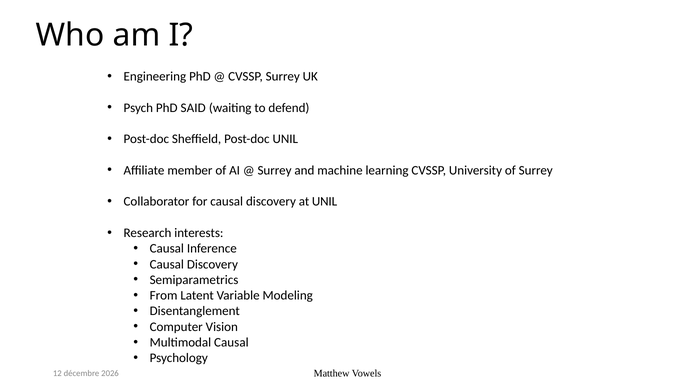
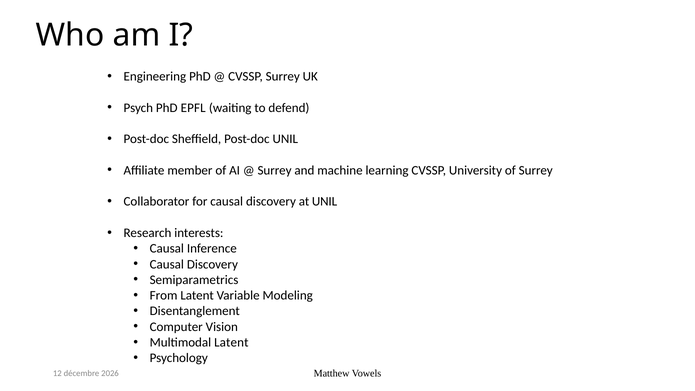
SAID: SAID -> EPFL
Multimodal Causal: Causal -> Latent
